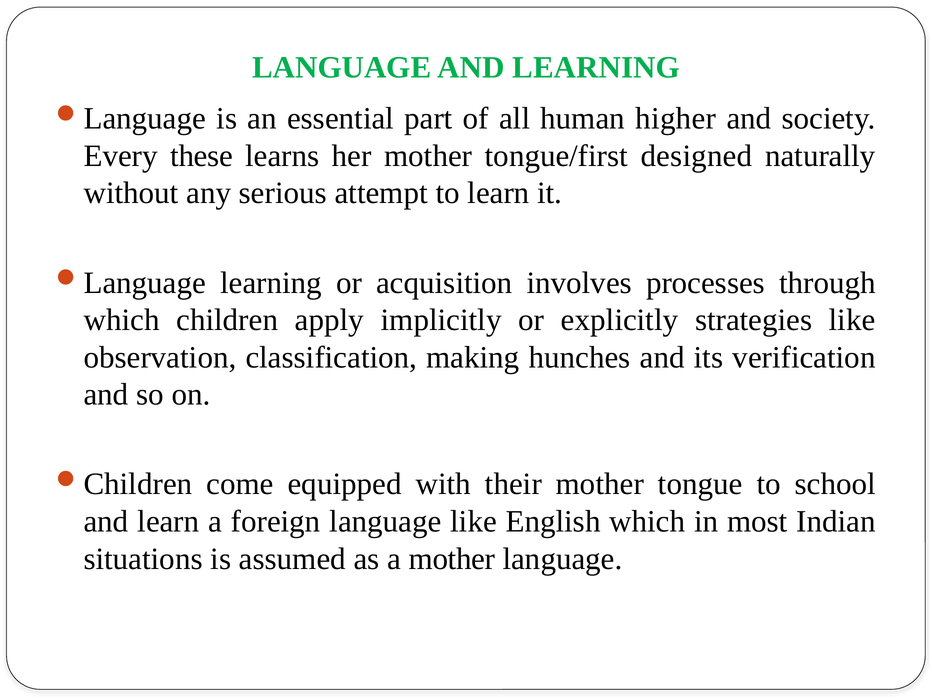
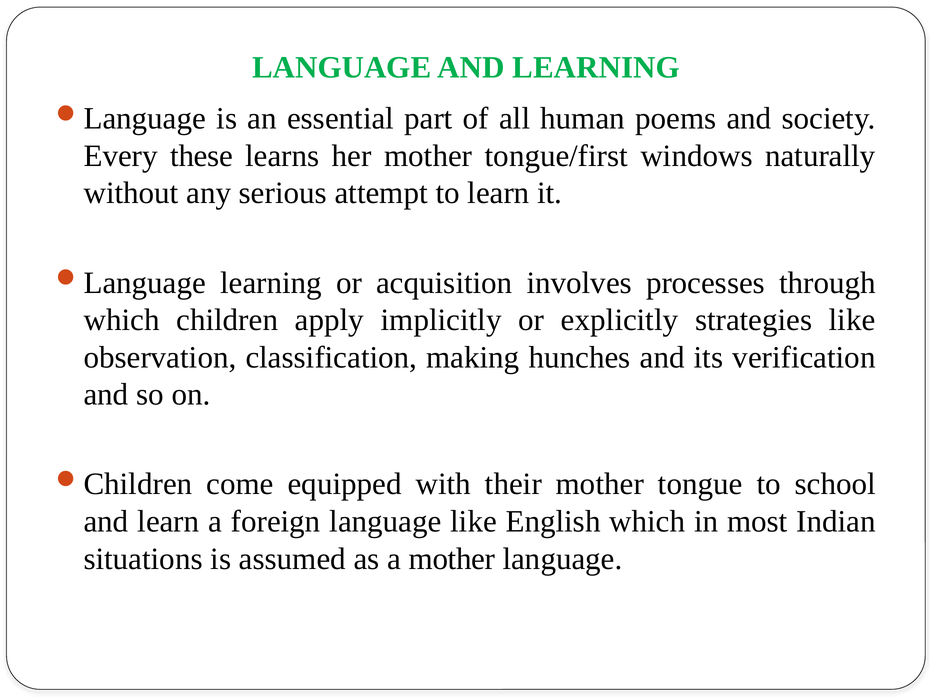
higher: higher -> poems
designed: designed -> windows
